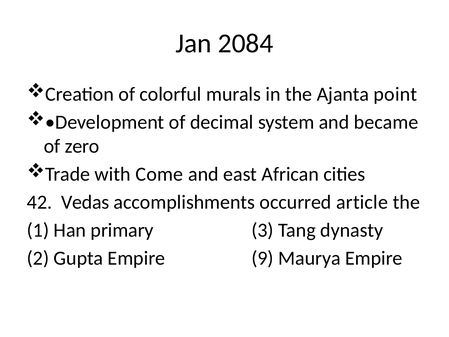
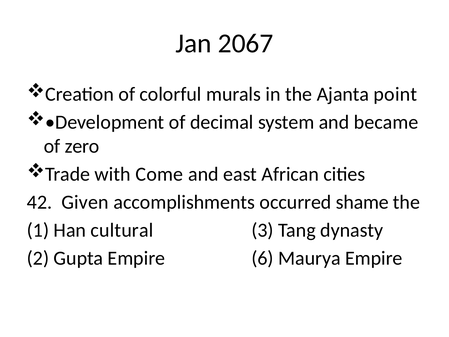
2084: 2084 -> 2067
Vedas: Vedas -> Given
article: article -> shame
primary: primary -> cultural
9: 9 -> 6
